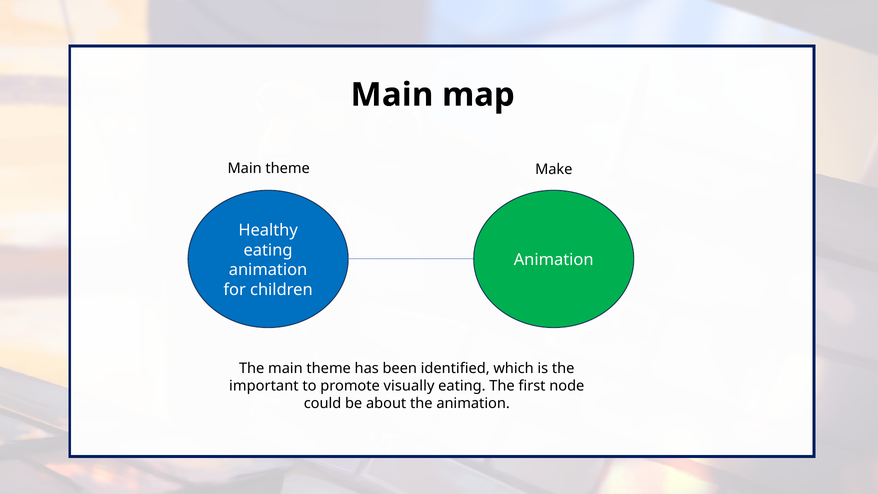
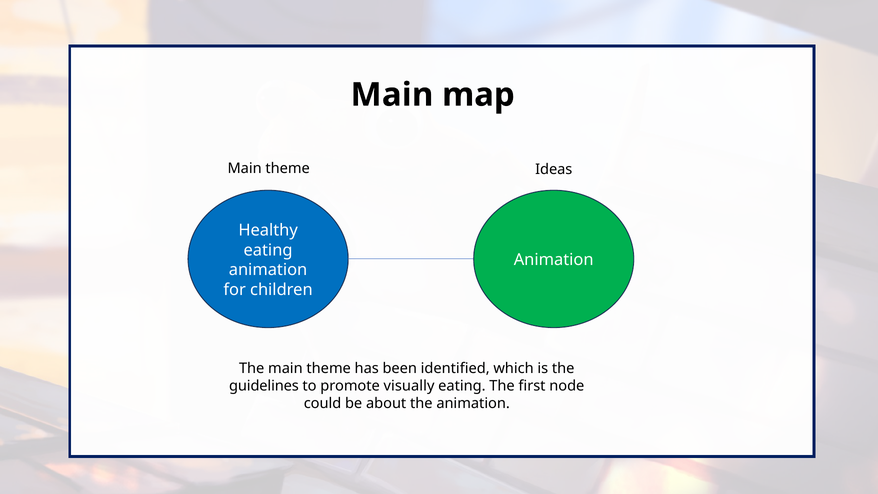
Make: Make -> Ideas
important: important -> guidelines
